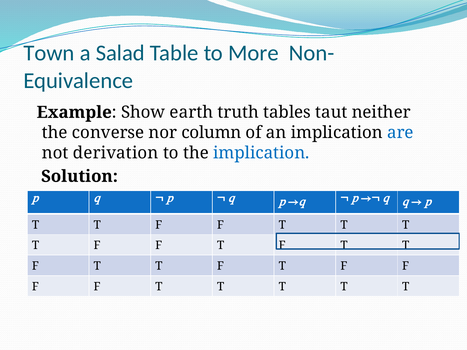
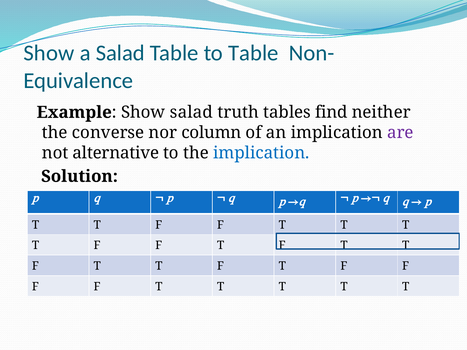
Town at (49, 53): Town -> Show
to More: More -> Table
Show earth: earth -> salad
taut: taut -> find
are colour: blue -> purple
derivation: derivation -> alternative
